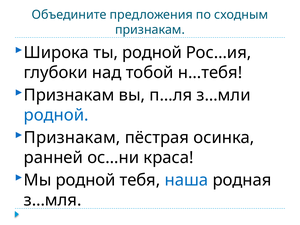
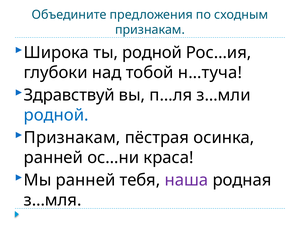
н…тебя: н…тебя -> н…туча
Признакам at (69, 95): Признакам -> Здравствуй
Мы родной: родной -> ранней
наша colour: blue -> purple
